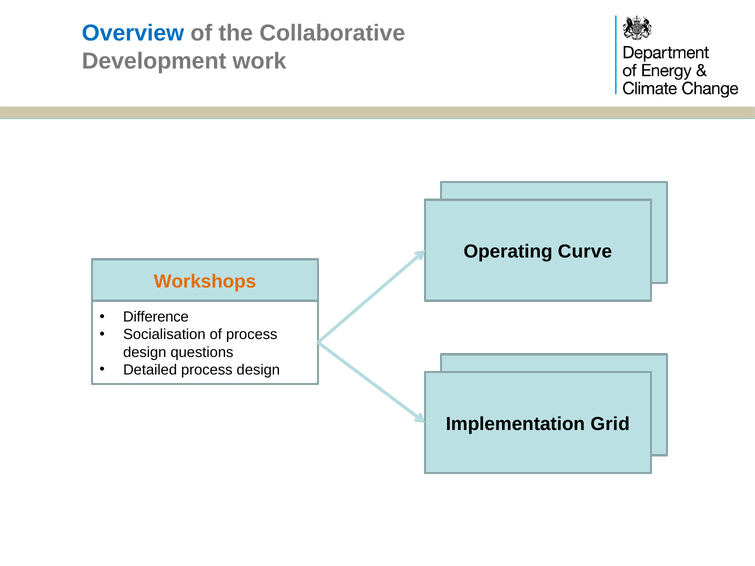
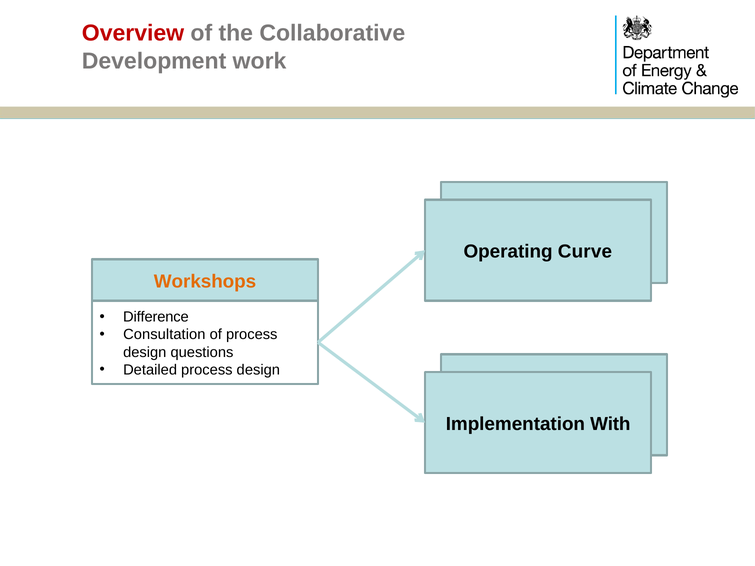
Overview colour: blue -> red
Socialisation: Socialisation -> Consultation
Grid: Grid -> With
